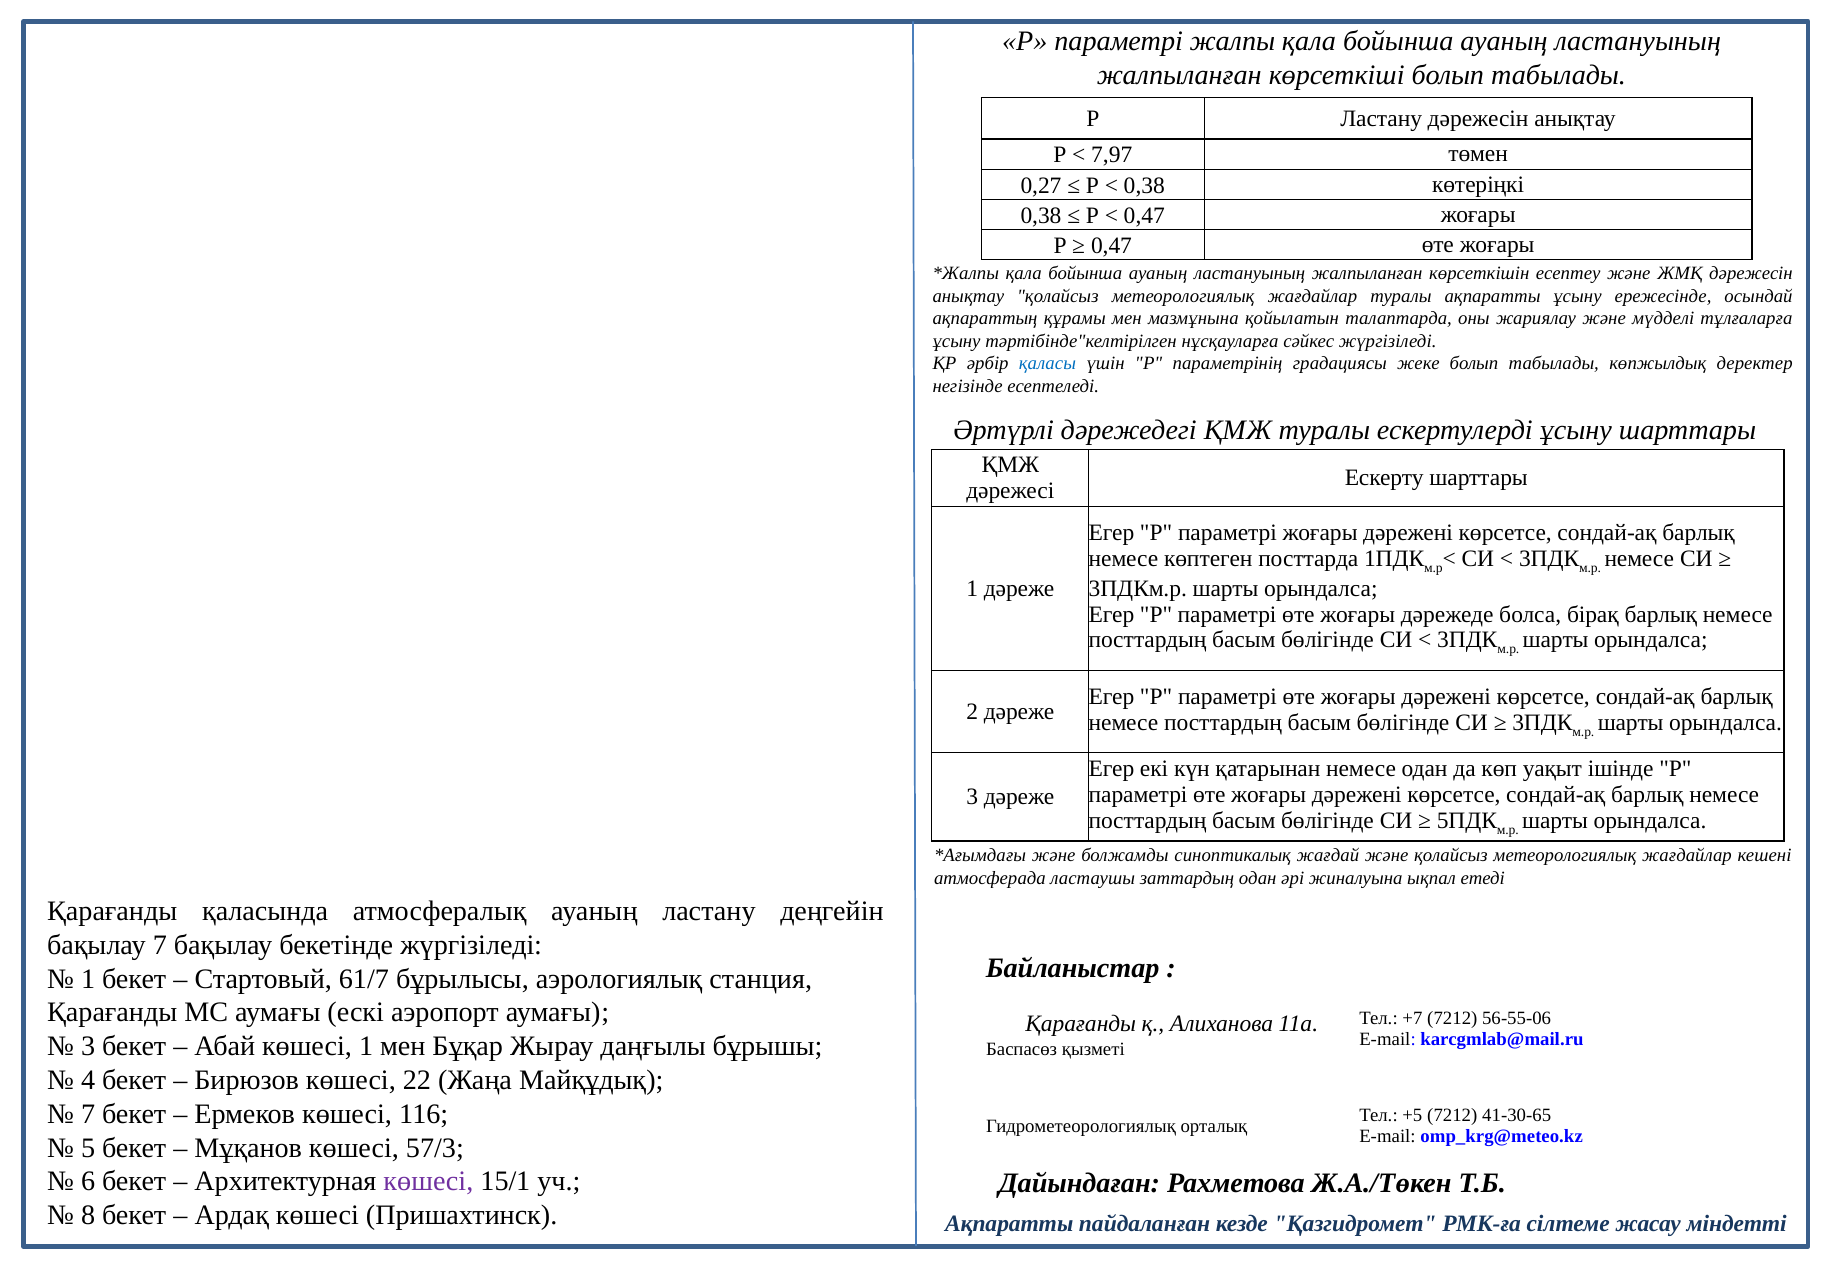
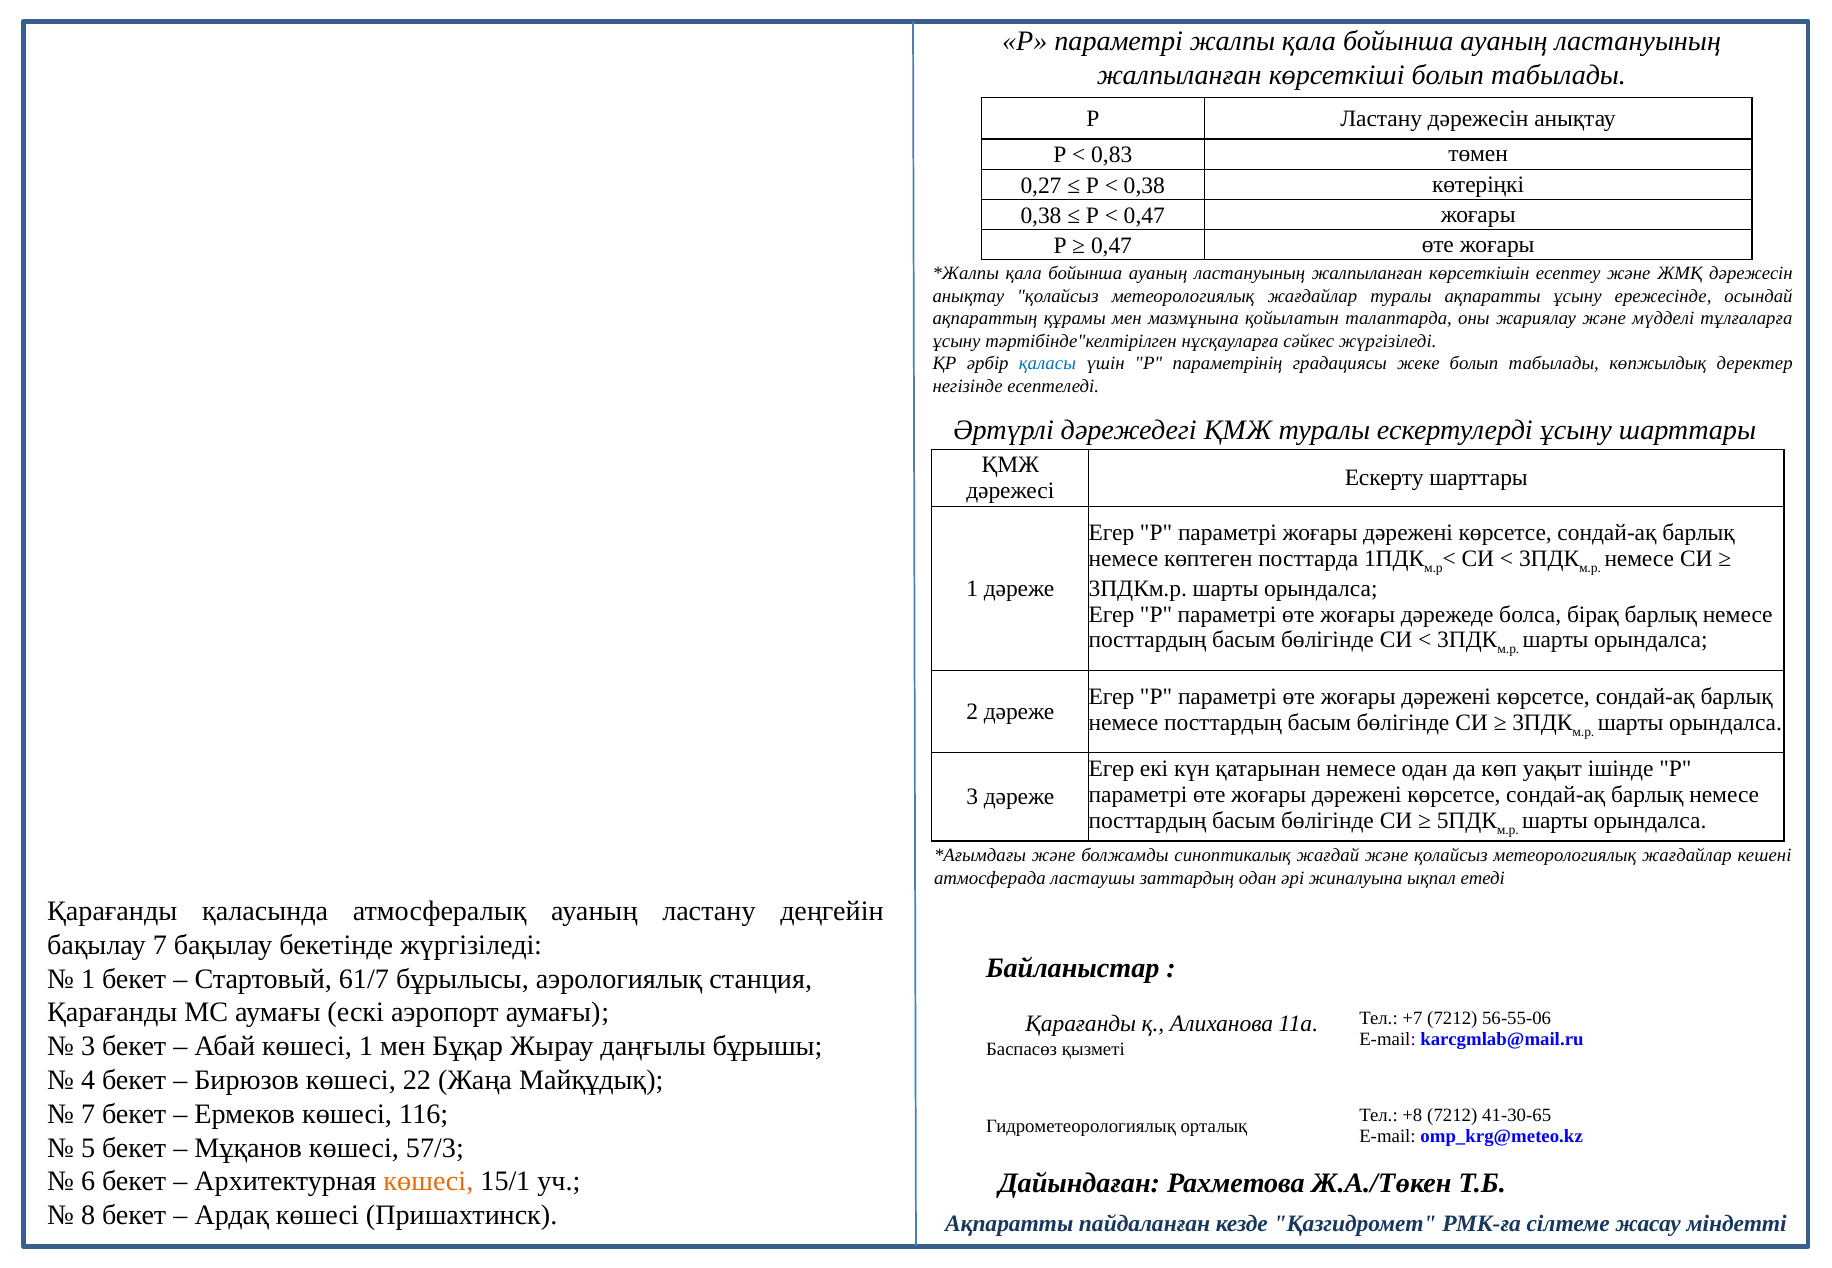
7,97: 7,97 -> 0,83
+5: +5 -> +8
көшесі at (428, 1182) colour: purple -> orange
